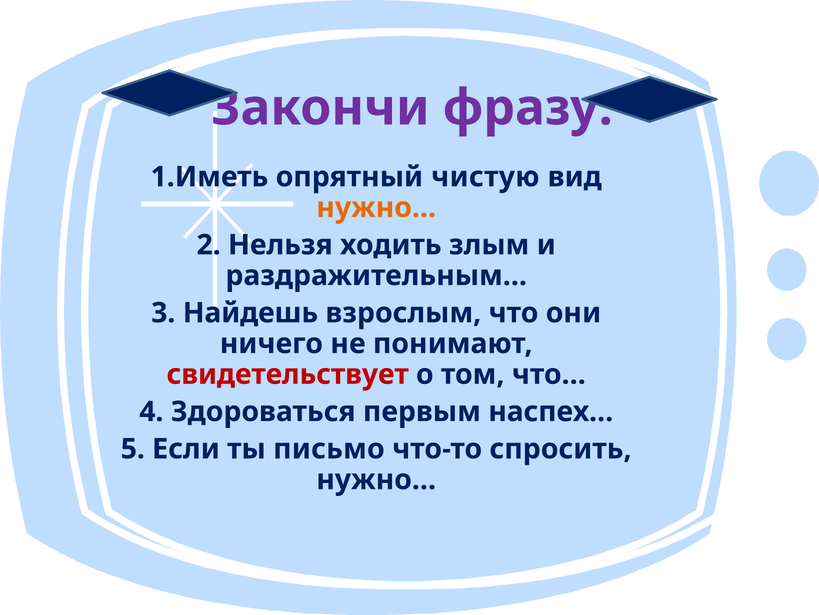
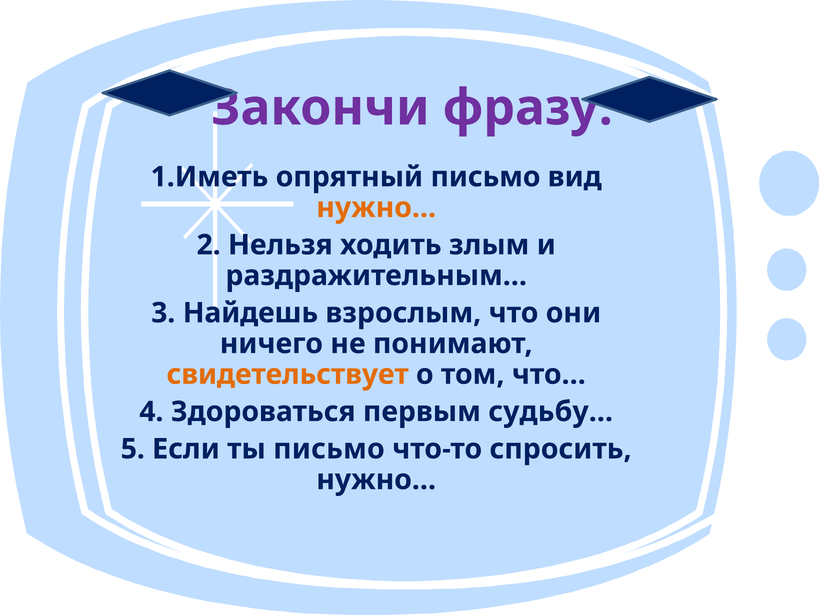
опрятный чистую: чистую -> письмо
свидетельствует colour: red -> orange
наспех…: наспех… -> судьбу…
